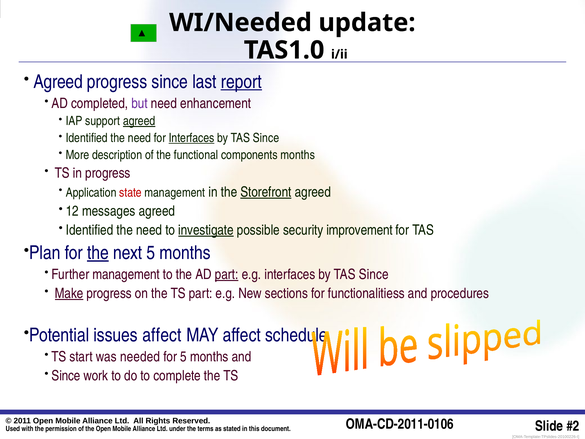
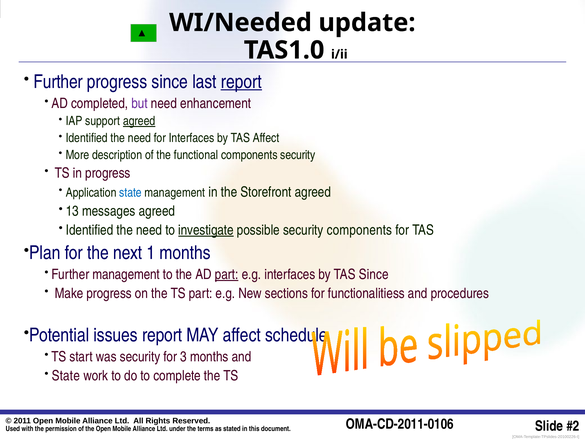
Agreed at (58, 82): Agreed -> Further
Interfaces at (192, 138) underline: present -> none
Since at (266, 138): Since -> Affect
components months: months -> security
state at (131, 192) colour: red -> blue
Storefront underline: present -> none
12: 12 -> 13
security improvement: improvement -> components
the at (98, 253) underline: present -> none
next 5: 5 -> 1
Make underline: present -> none
issues affect: affect -> report
was needed: needed -> security
for 5: 5 -> 3
Since at (66, 376): Since -> State
